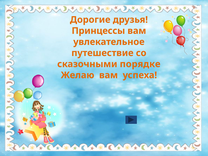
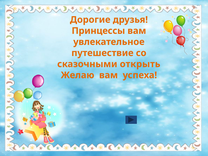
порядке: порядке -> открыть
